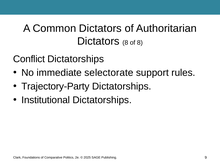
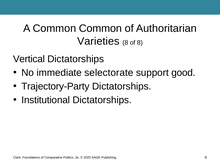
Common Dictators: Dictators -> Common
Dictators at (98, 41): Dictators -> Varieties
Conflict: Conflict -> Vertical
rules: rules -> good
